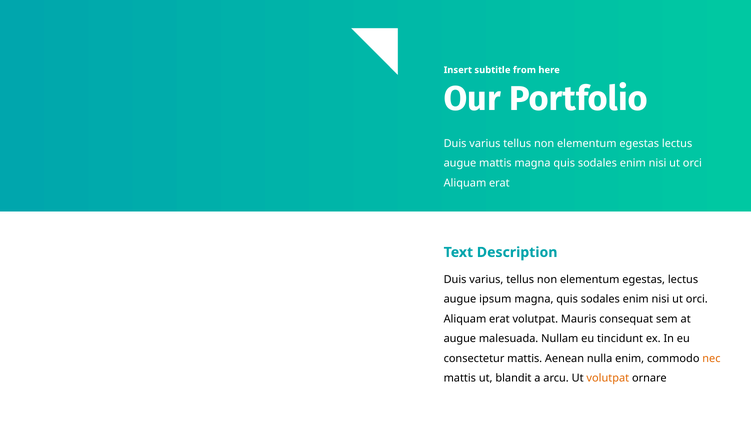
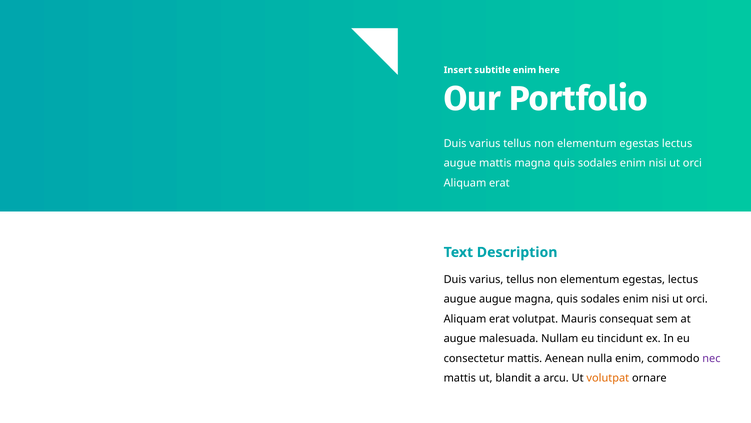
subtitle from: from -> enim
augue ipsum: ipsum -> augue
nec colour: orange -> purple
